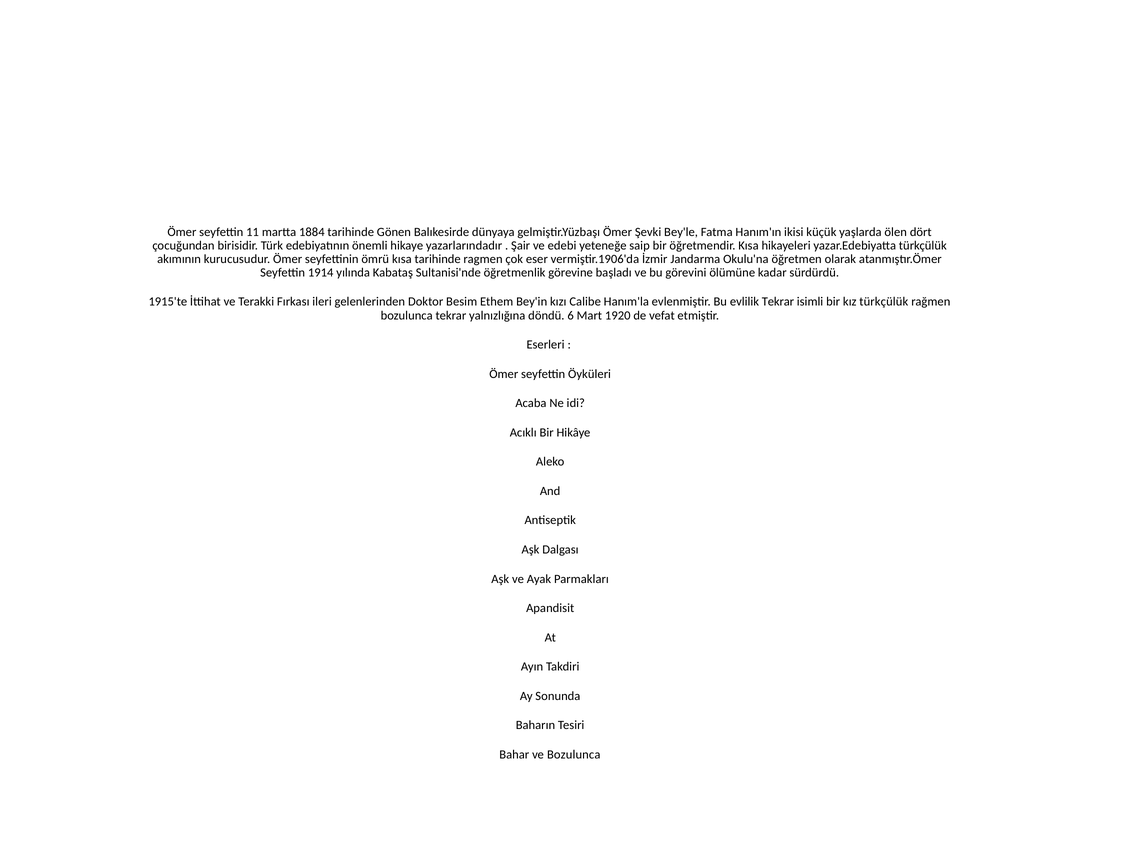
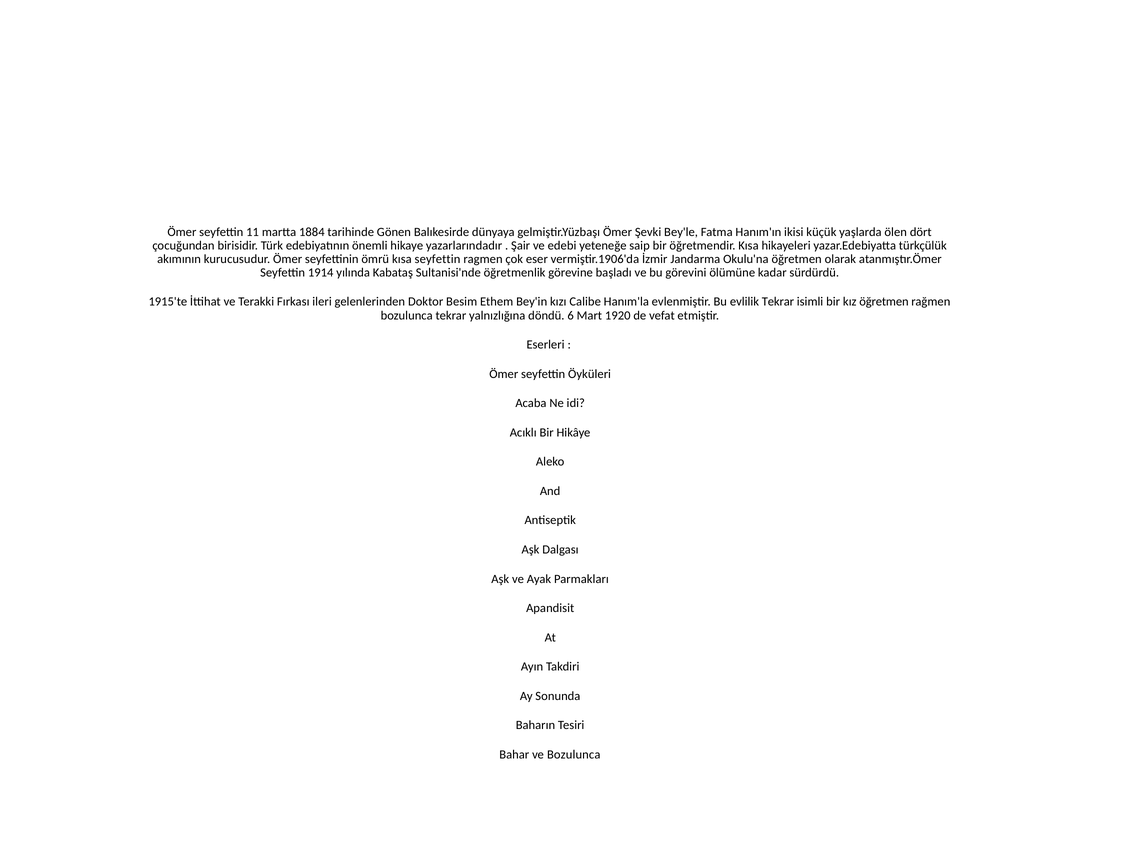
kısa tarihinde: tarihinde -> seyfettin
kız türkçülük: türkçülük -> öğretmen
